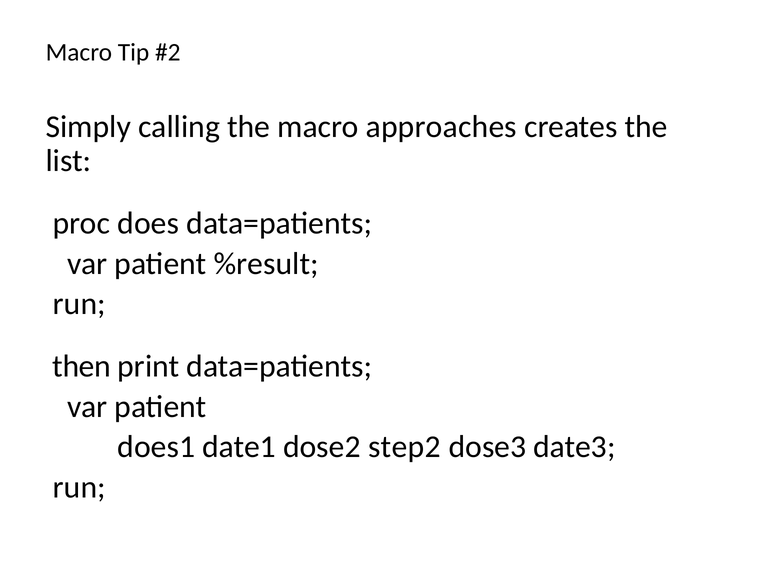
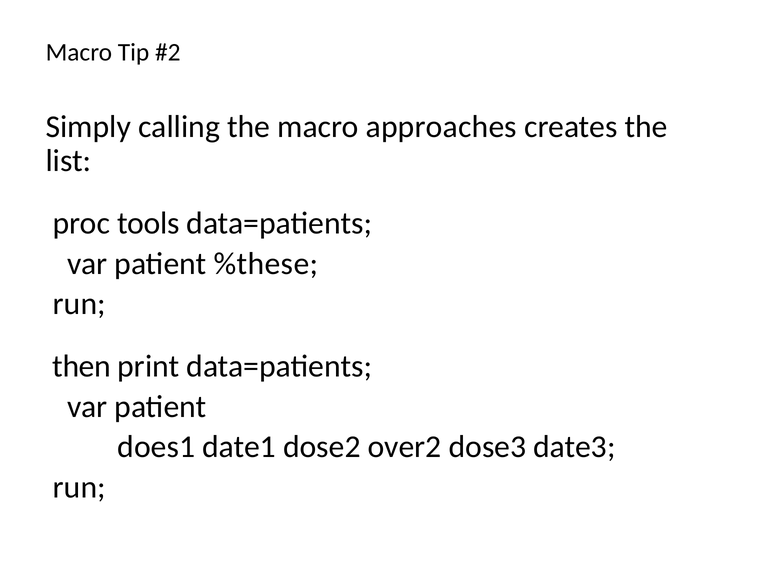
does: does -> tools
%result: %result -> %these
step2: step2 -> over2
